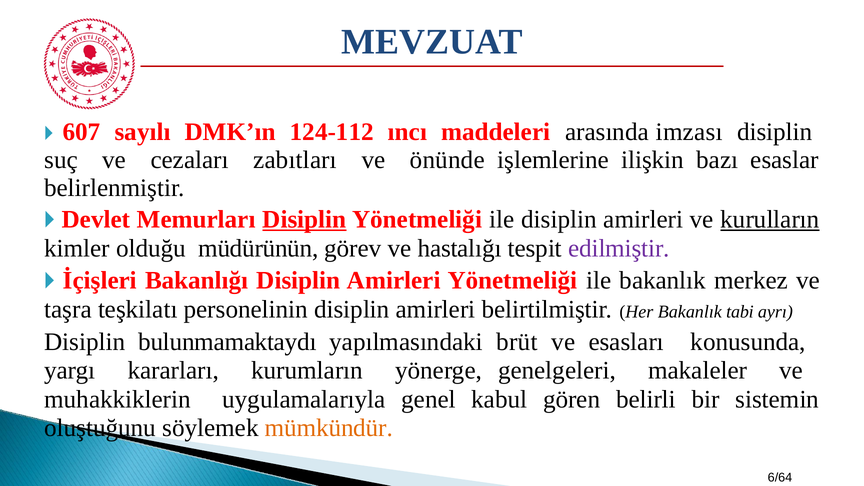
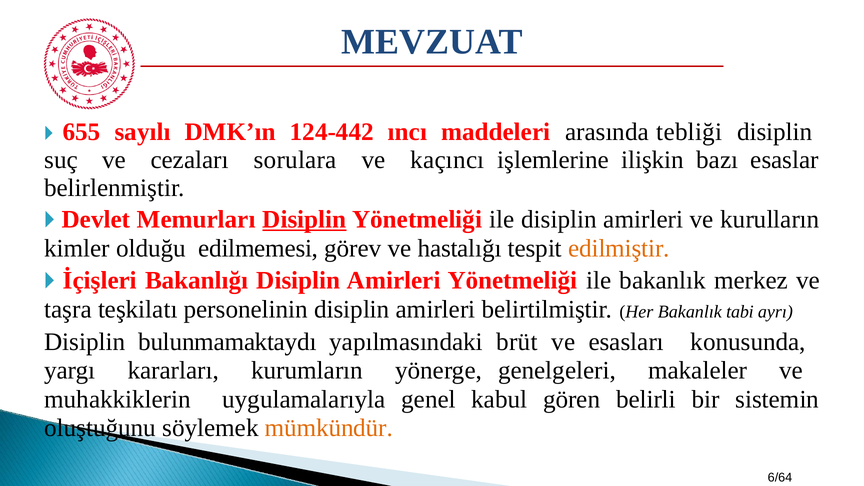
607: 607 -> 655
124-112: 124-112 -> 124-442
imzası: imzası -> tebliği
zabıtları: zabıtları -> sorulara
önünde: önünde -> kaçıncı
kurulların underline: present -> none
müdürünün: müdürünün -> edilmemesi
edilmiştir colour: purple -> orange
